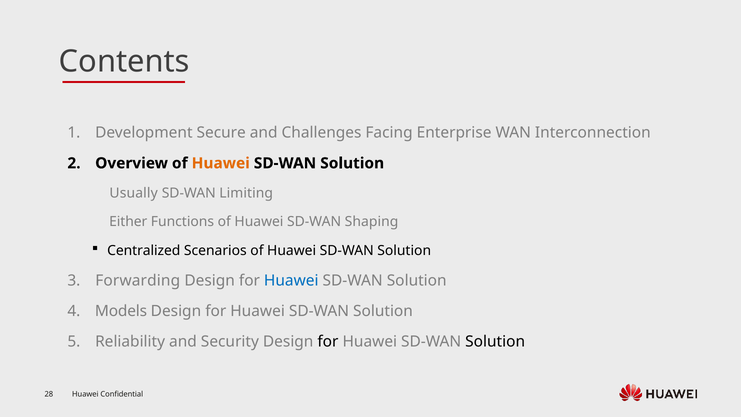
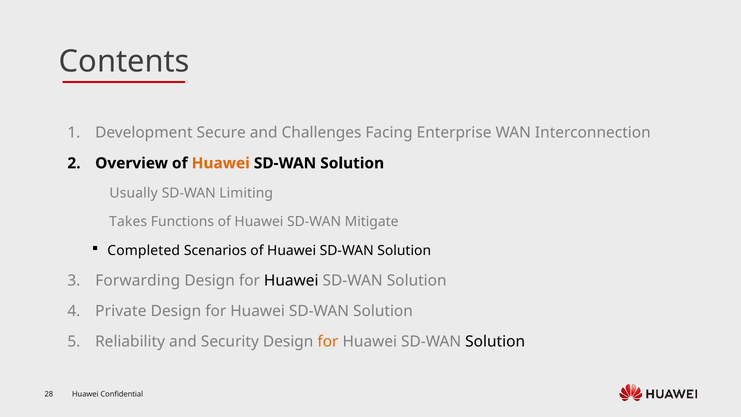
Either: Either -> Takes
Shaping: Shaping -> Mitigate
Centralized: Centralized -> Completed
Huawei at (291, 280) colour: blue -> black
Models: Models -> Private
for at (328, 341) colour: black -> orange
